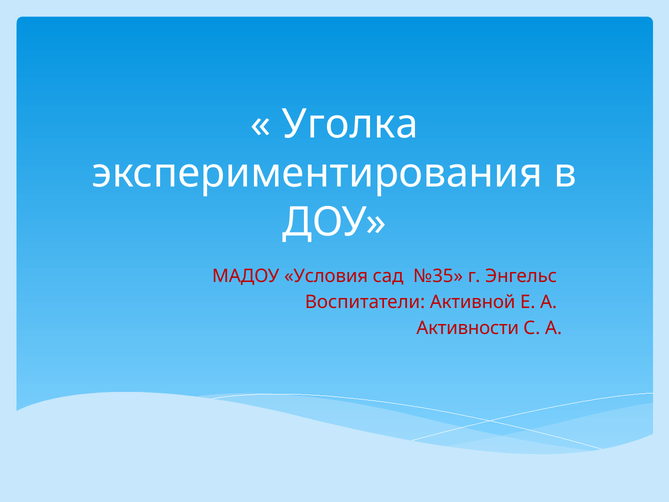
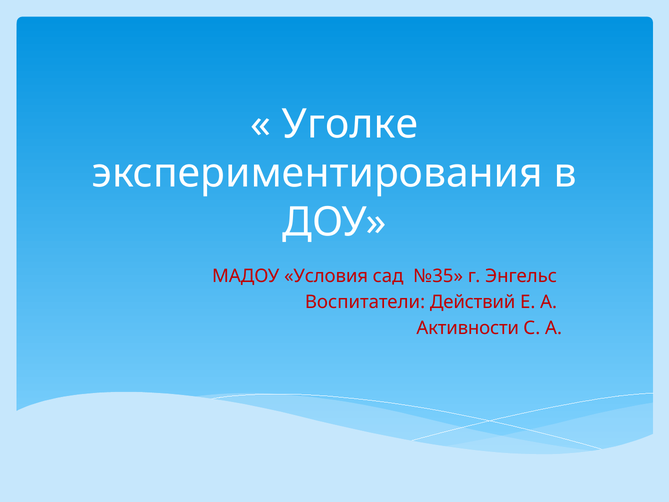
Уголка: Уголка -> Уголке
Активной: Активной -> Действий
